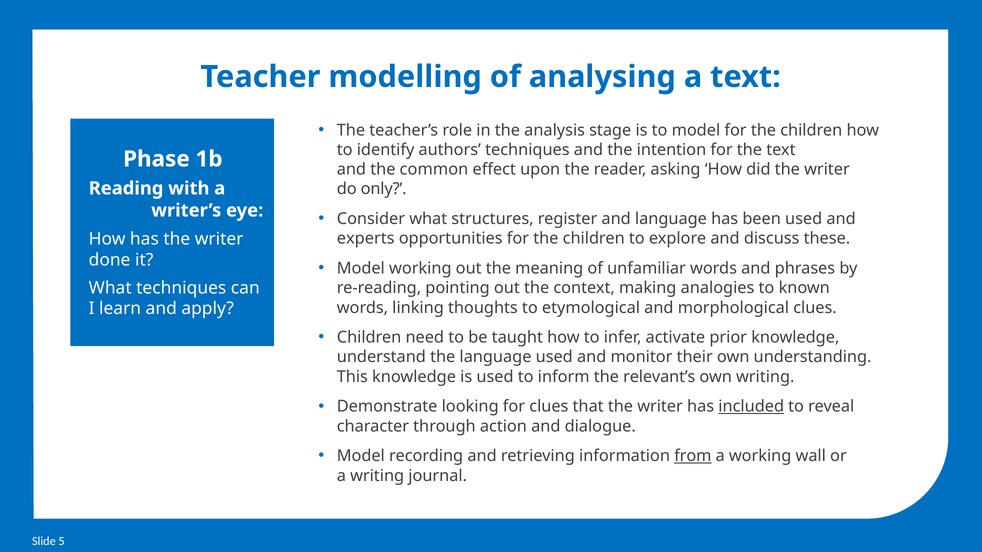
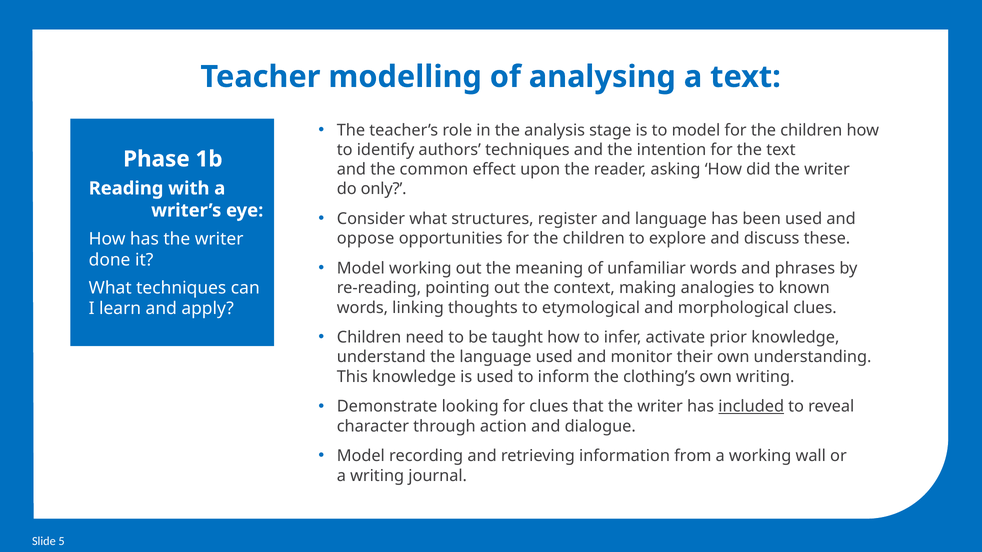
experts: experts -> oppose
relevant’s: relevant’s -> clothing’s
from underline: present -> none
